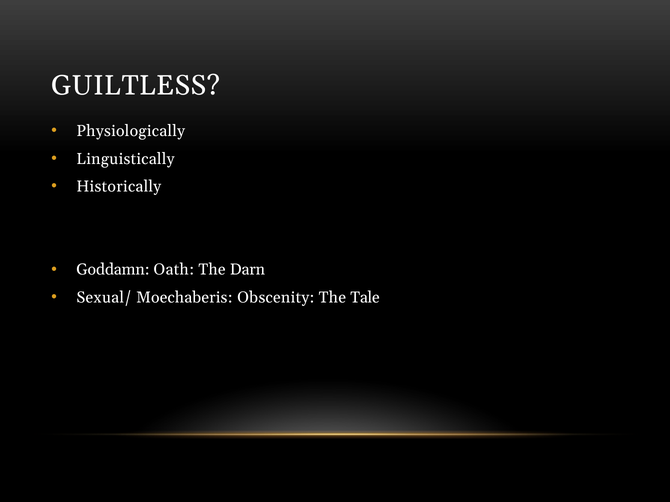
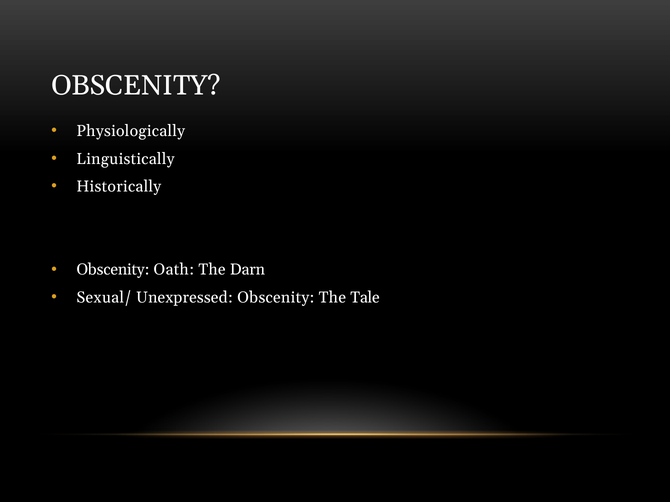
GUILTLESS at (136, 86): GUILTLESS -> OBSCENITY
Goddamn at (113, 270): Goddamn -> Obscenity
Moechaberis: Moechaberis -> Unexpressed
